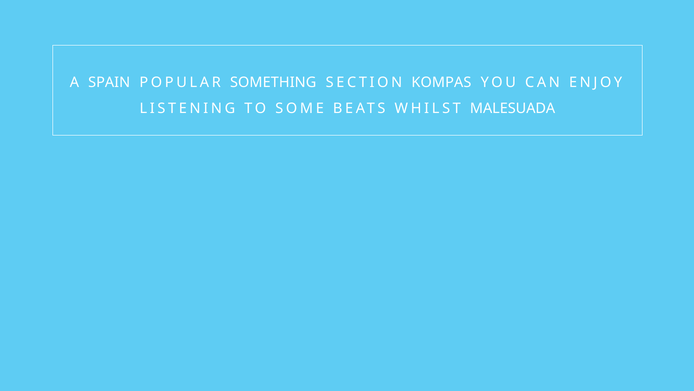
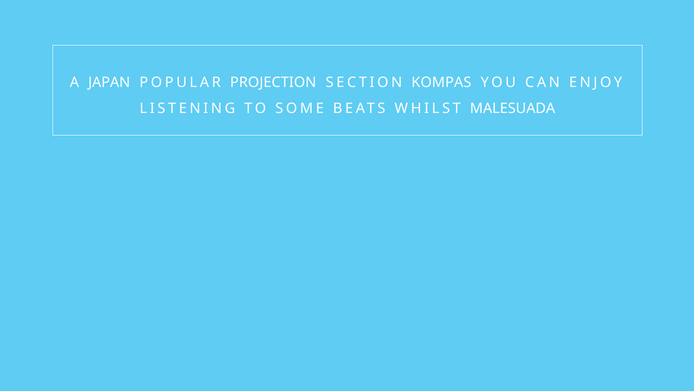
SPAIN: SPAIN -> JAPAN
SOMETHING: SOMETHING -> PROJECTION
